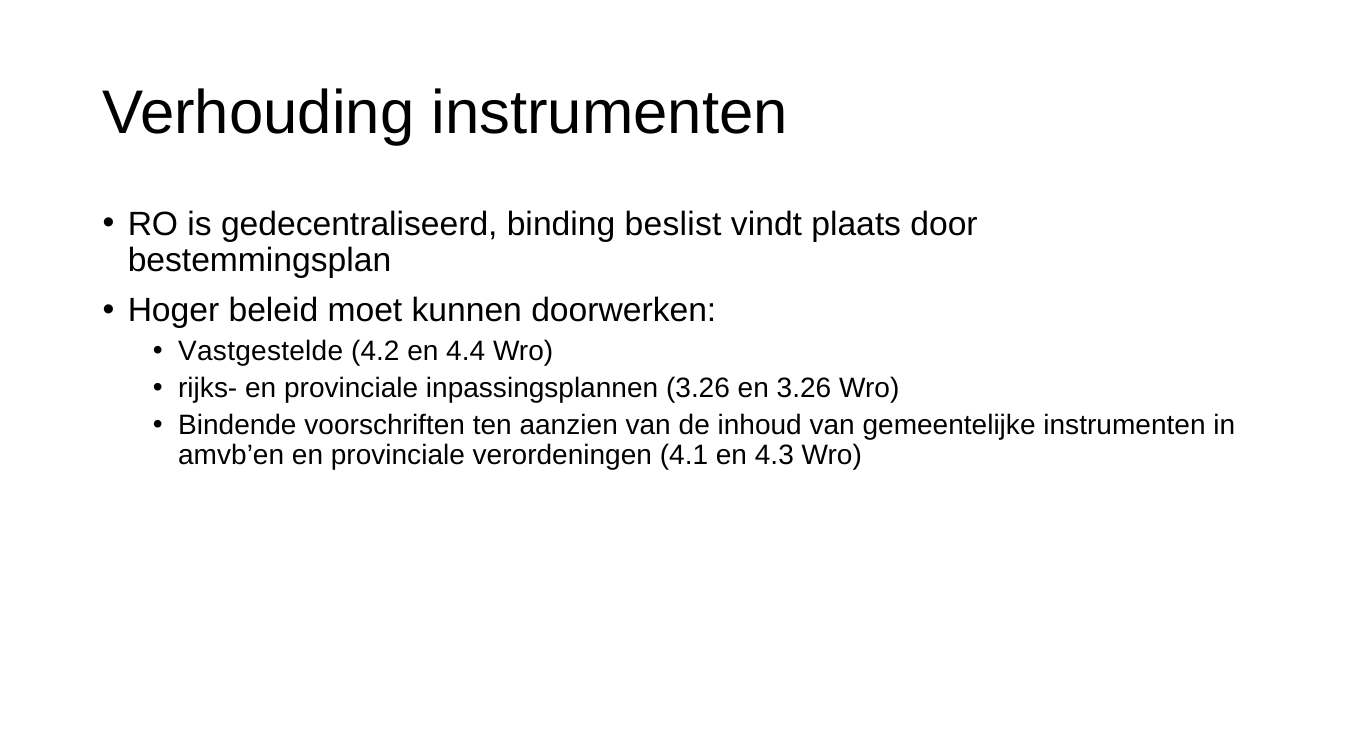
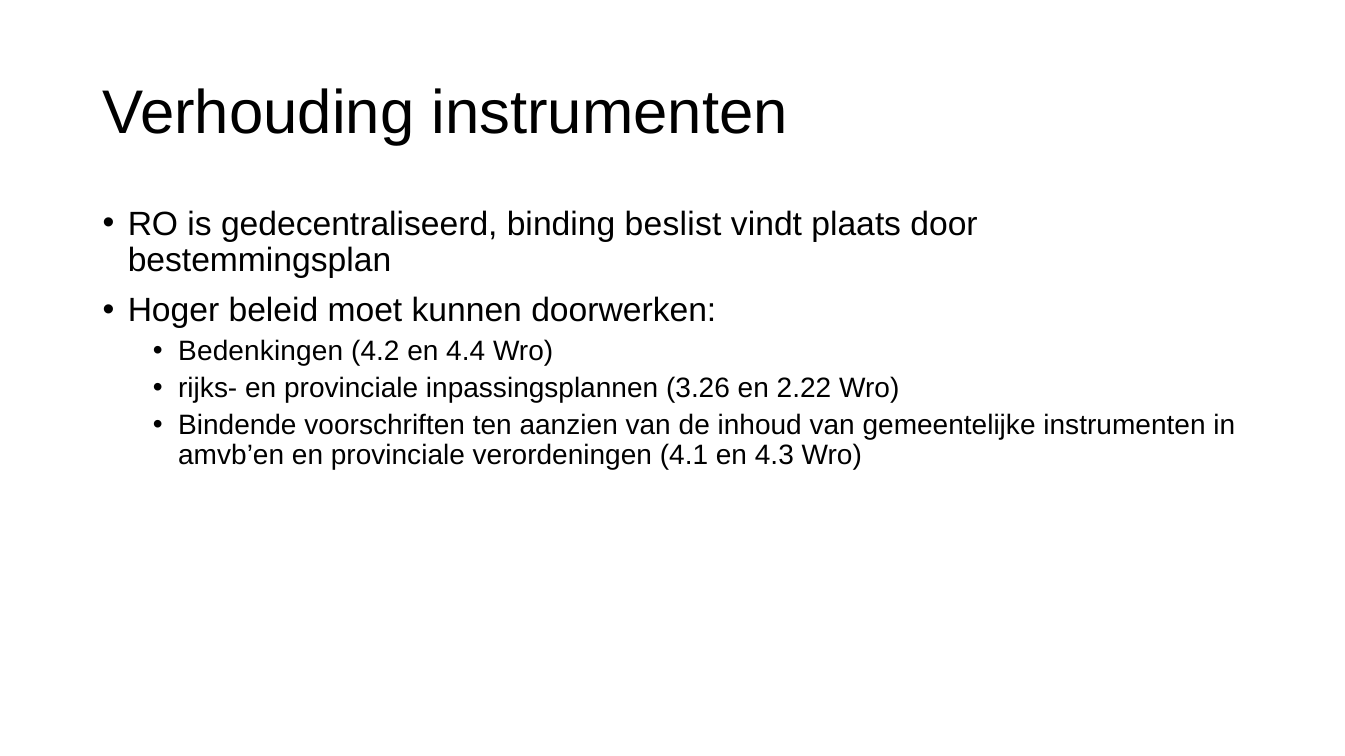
Vastgestelde: Vastgestelde -> Bedenkingen
en 3.26: 3.26 -> 2.22
